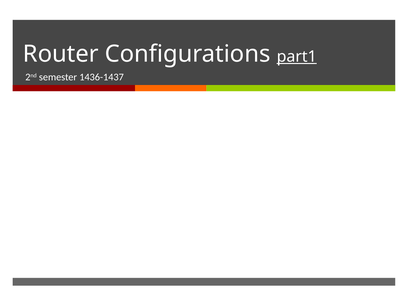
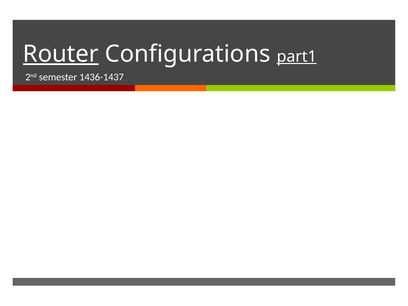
Router underline: none -> present
